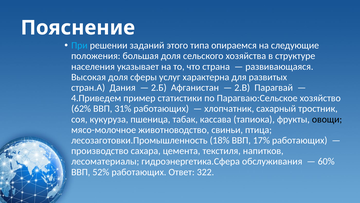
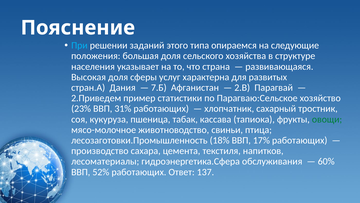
2.Б: 2.Б -> 7.Б
4.Приведем: 4.Приведем -> 2.Приведем
62%: 62% -> 23%
овощи colour: black -> green
322: 322 -> 137
